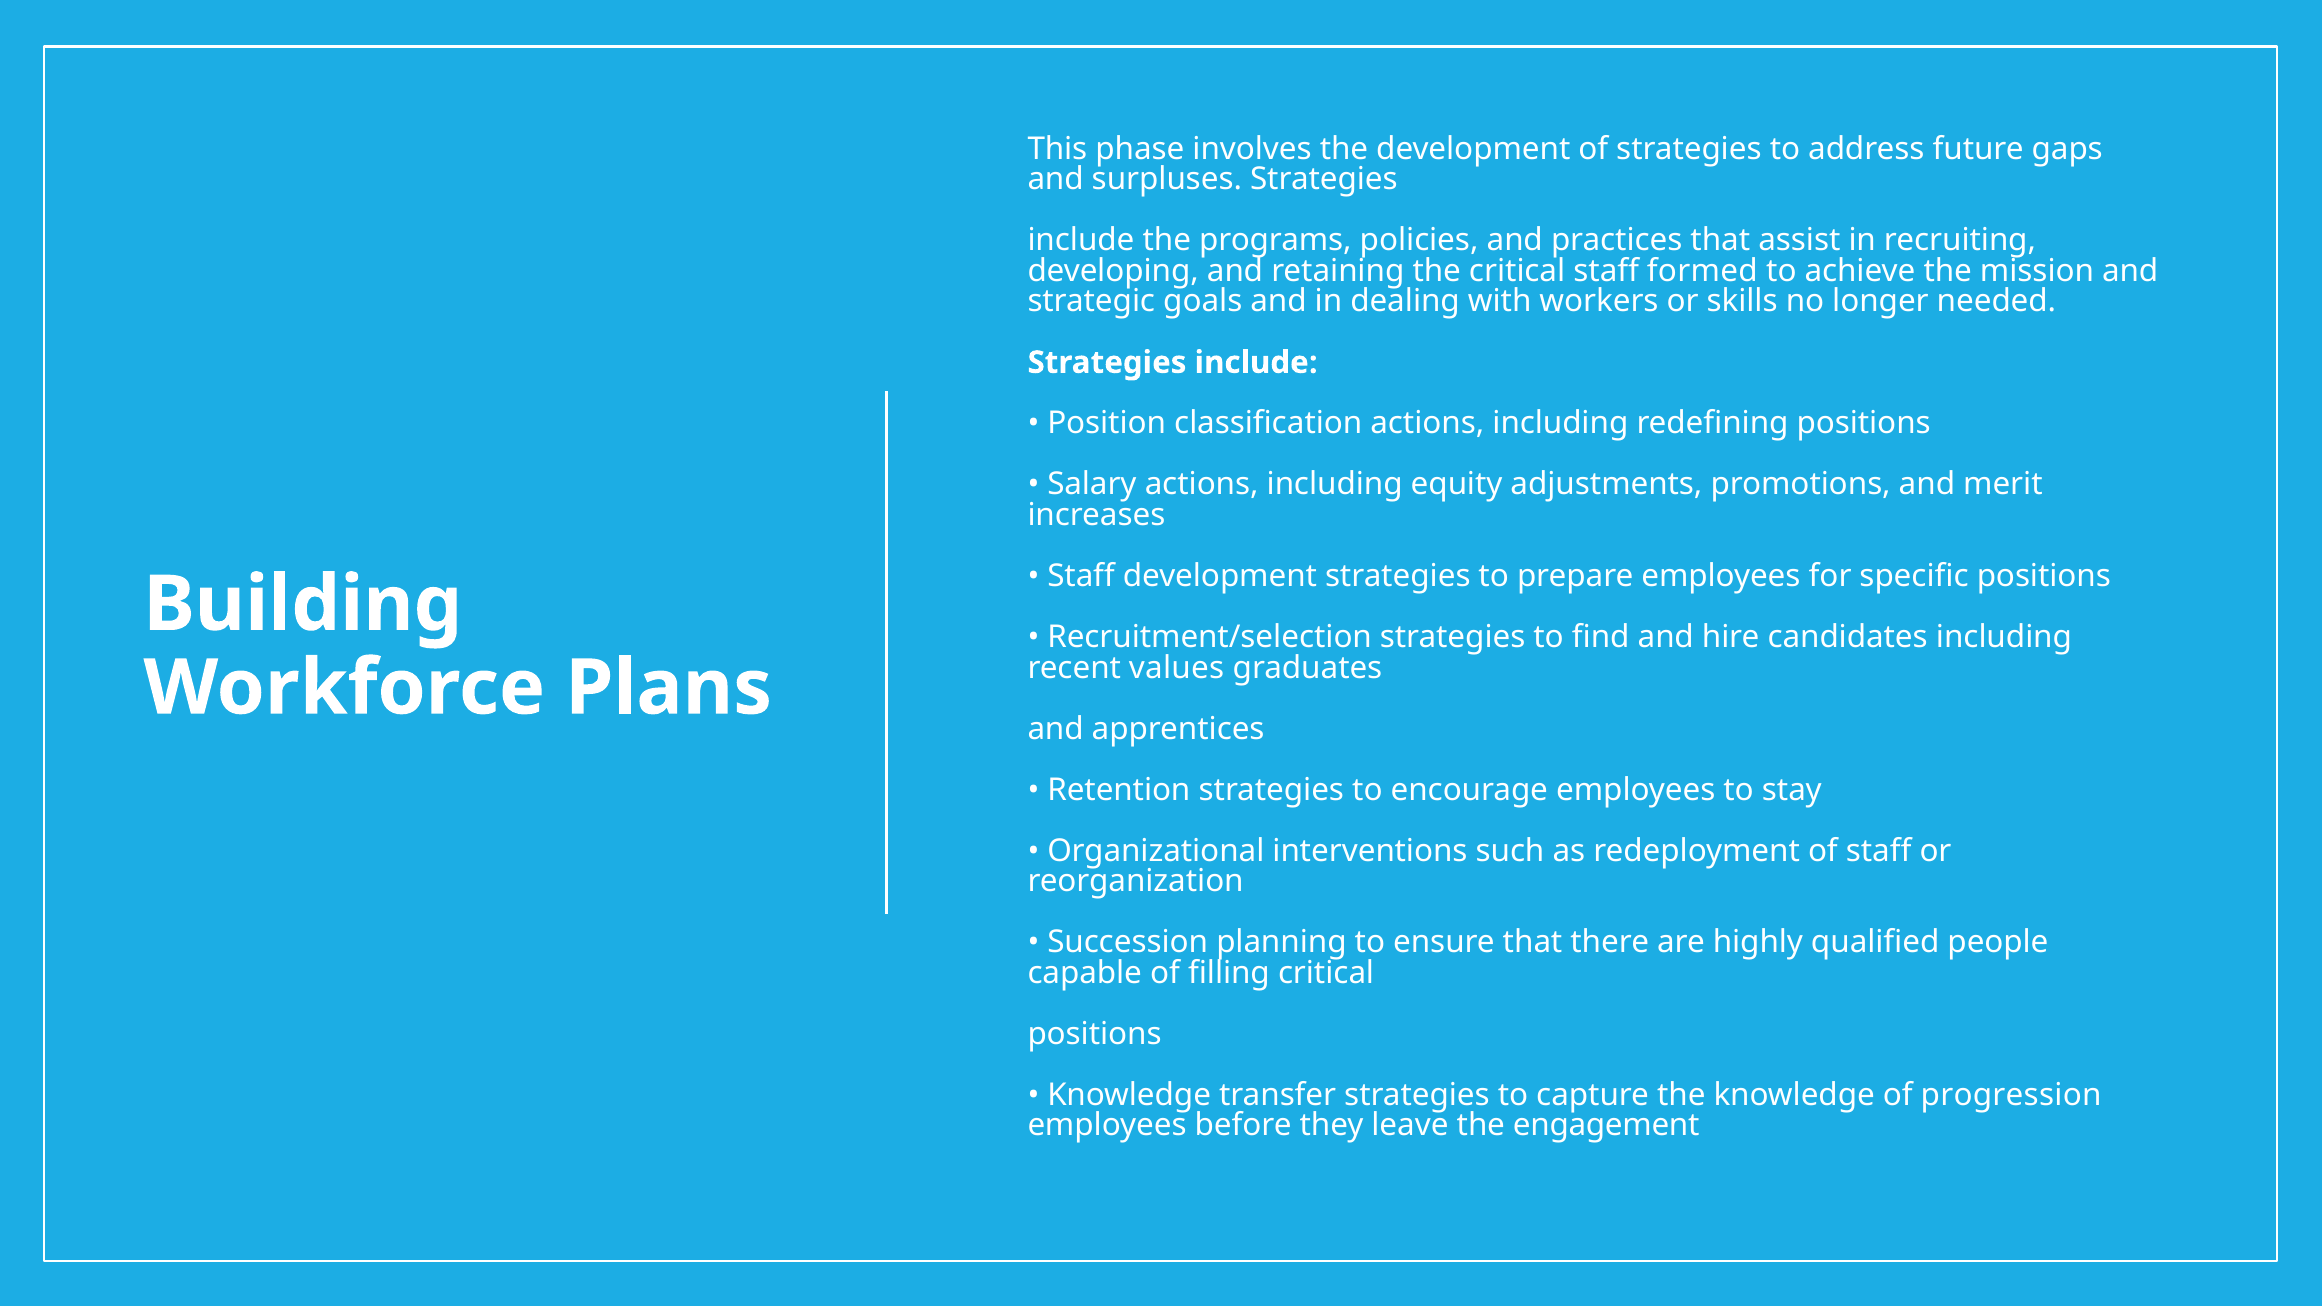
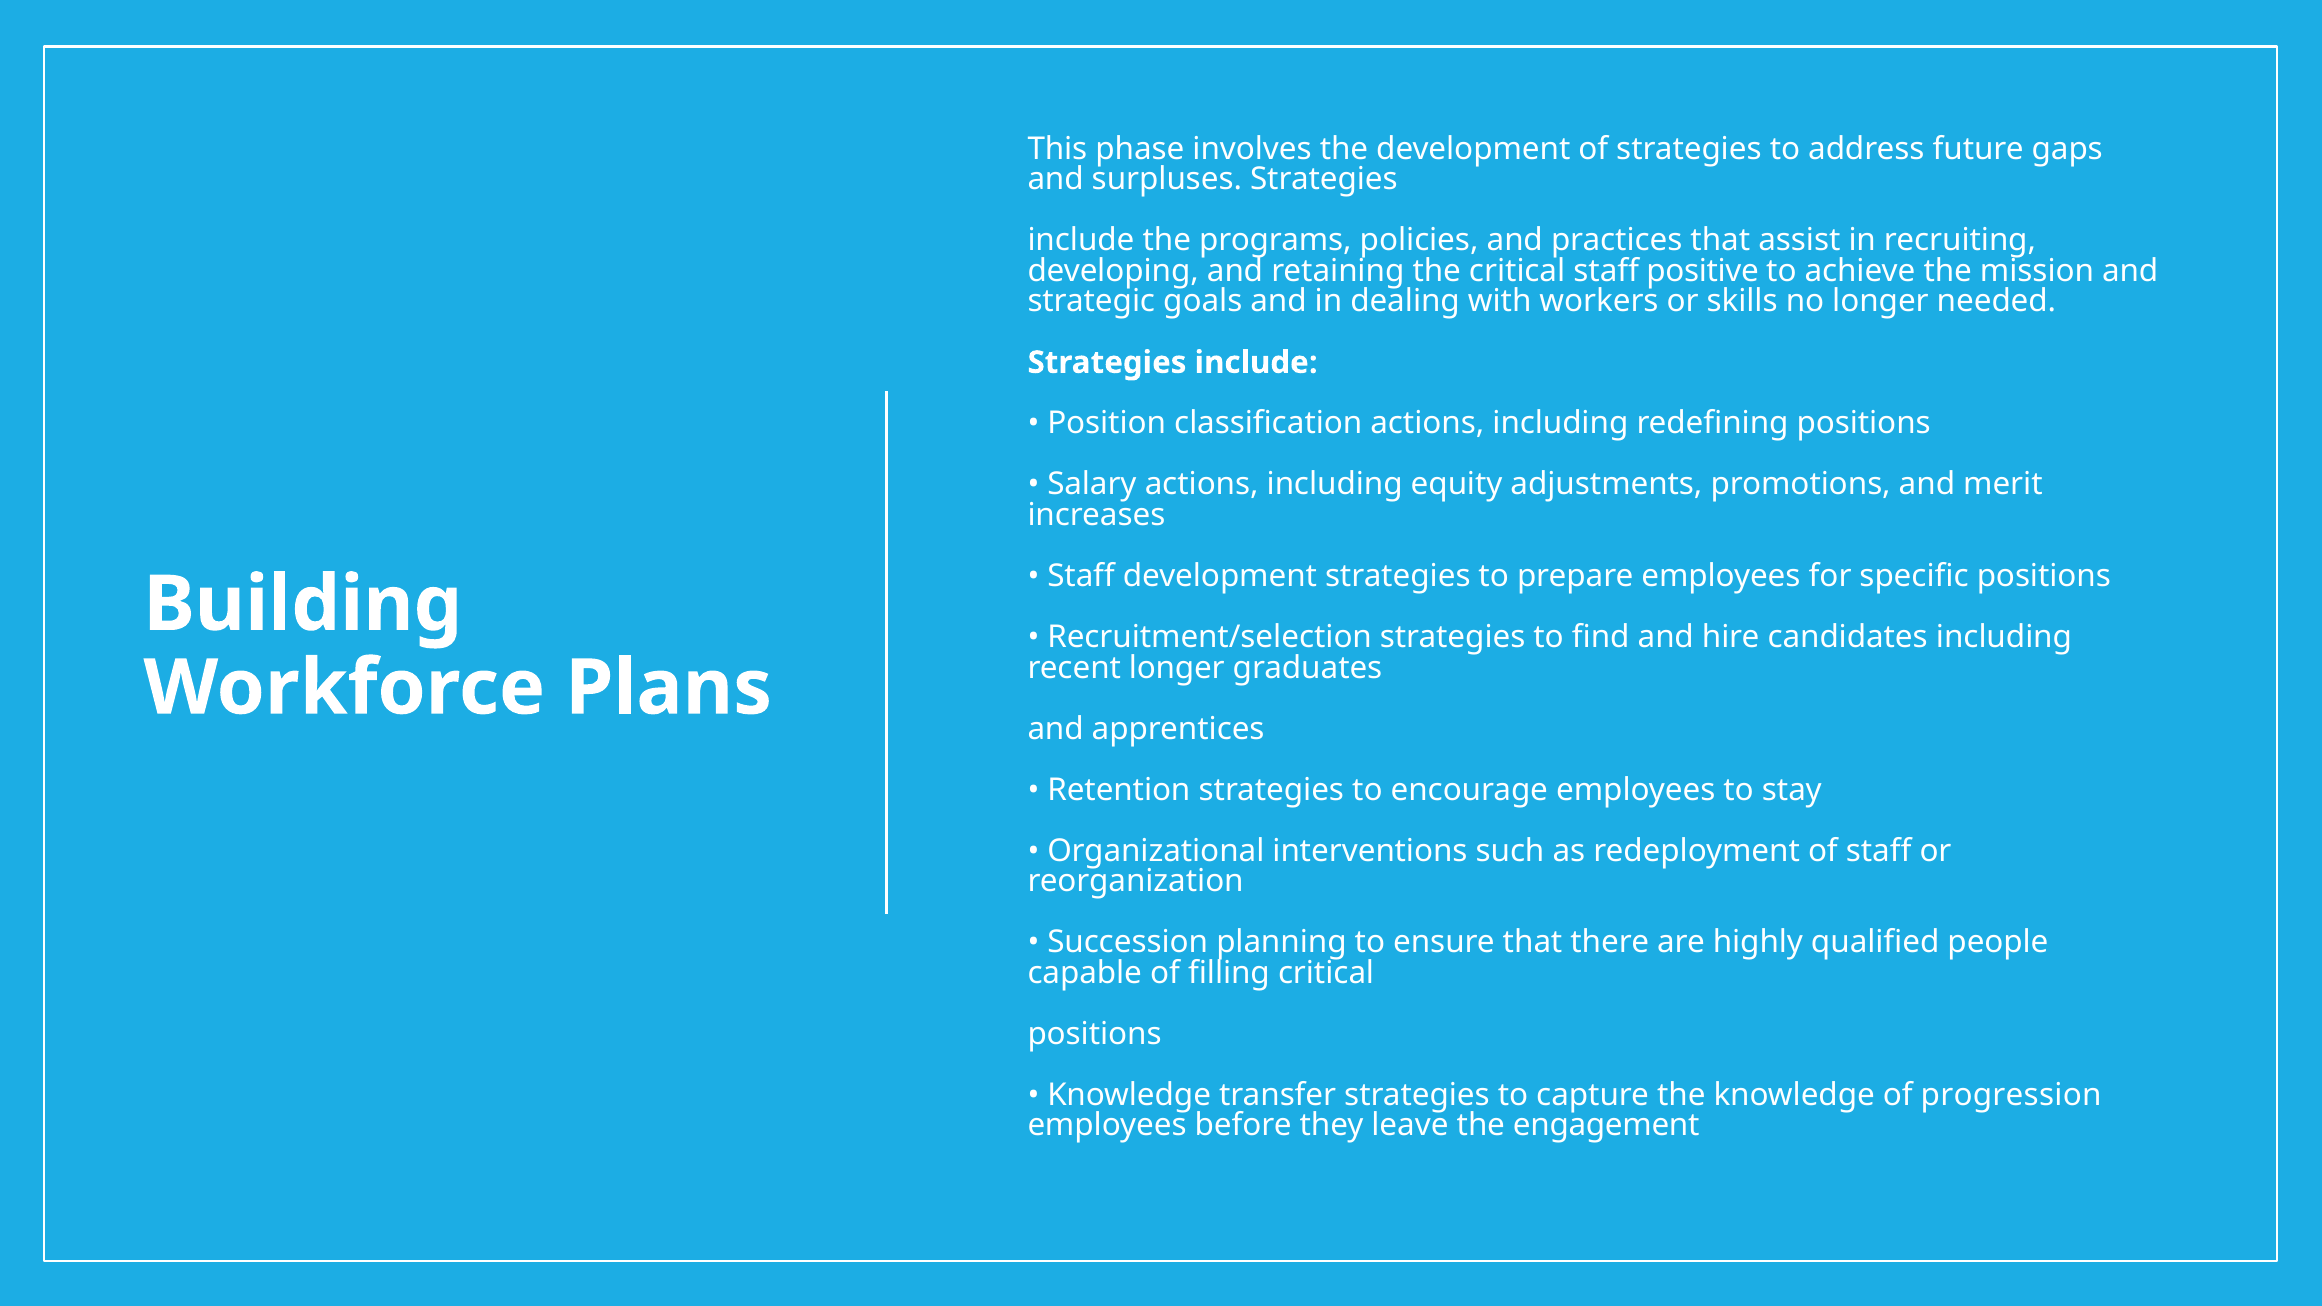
formed: formed -> positive
recent values: values -> longer
